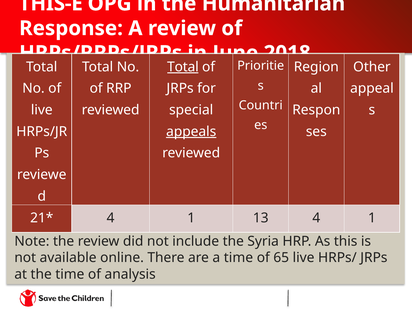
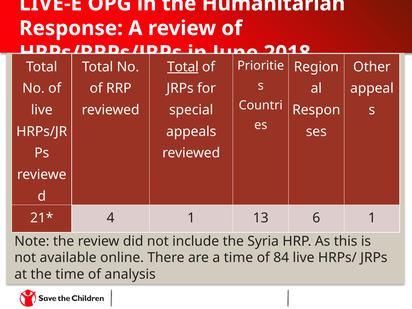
THIS-E: THIS-E -> LIVE-E
appeals underline: present -> none
13 4: 4 -> 6
65: 65 -> 84
